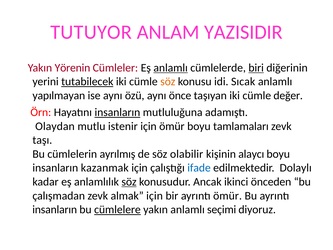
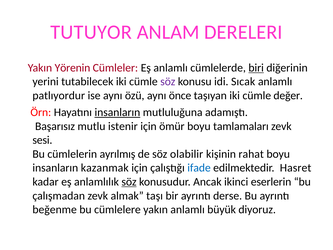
YAZISIDIR: YAZISIDIR -> DERELERI
anlamlı at (171, 68) underline: present -> none
tutabilecek underline: present -> none
söz at (168, 82) colour: orange -> purple
yapılmayan: yapılmayan -> patlıyordur
Olaydan: Olaydan -> Başarısız
taşı: taşı -> sesi
alaycı: alaycı -> rahat
Dolaylı: Dolaylı -> Hasret
önceden: önceden -> eserlerin
almak için: için -> taşı
ayrıntı ömür: ömür -> derse
insanların at (55, 209): insanların -> beğenme
cümlelere underline: present -> none
seçimi: seçimi -> büyük
